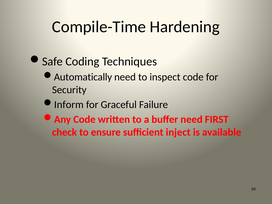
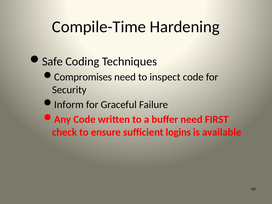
Automatically: Automatically -> Compromises
inject: inject -> logins
